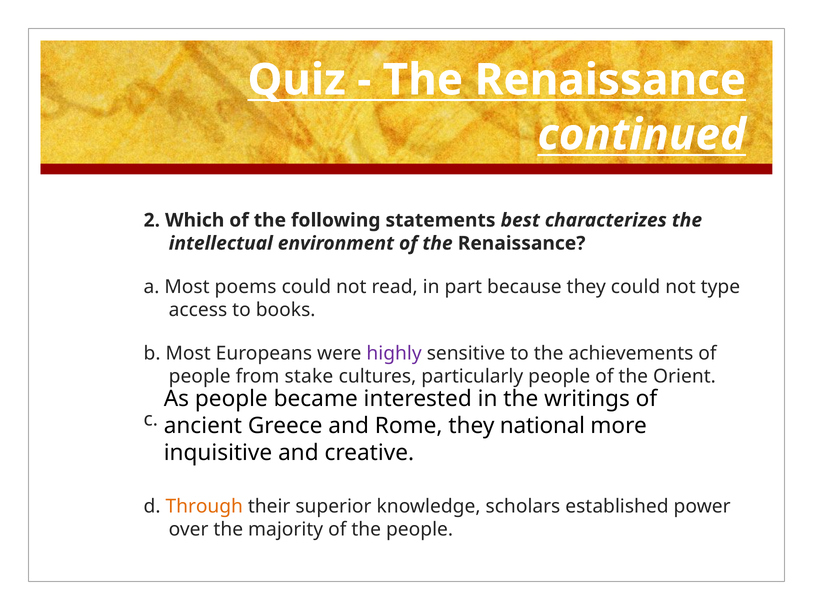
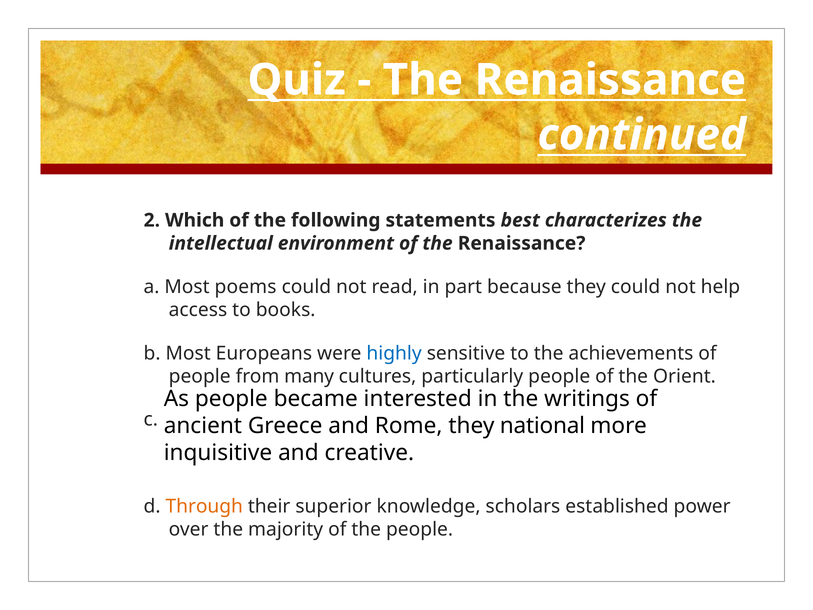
type: type -> help
highly colour: purple -> blue
stake: stake -> many
